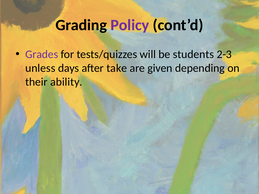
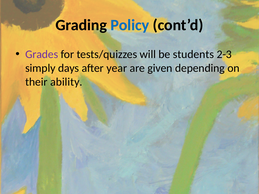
Policy colour: purple -> blue
unless: unless -> simply
take: take -> year
